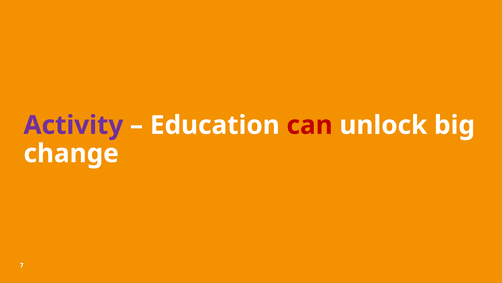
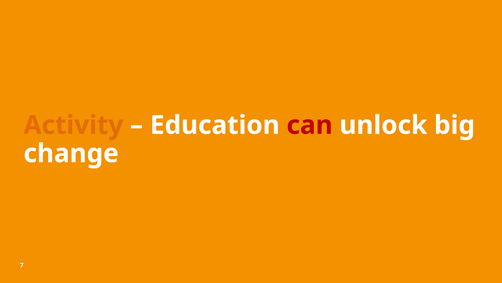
Activity colour: purple -> orange
